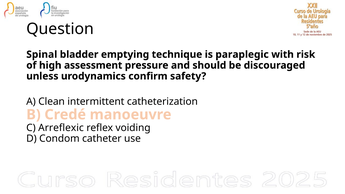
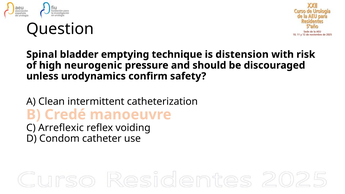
paraplegic: paraplegic -> distension
assessment: assessment -> neurogenic
